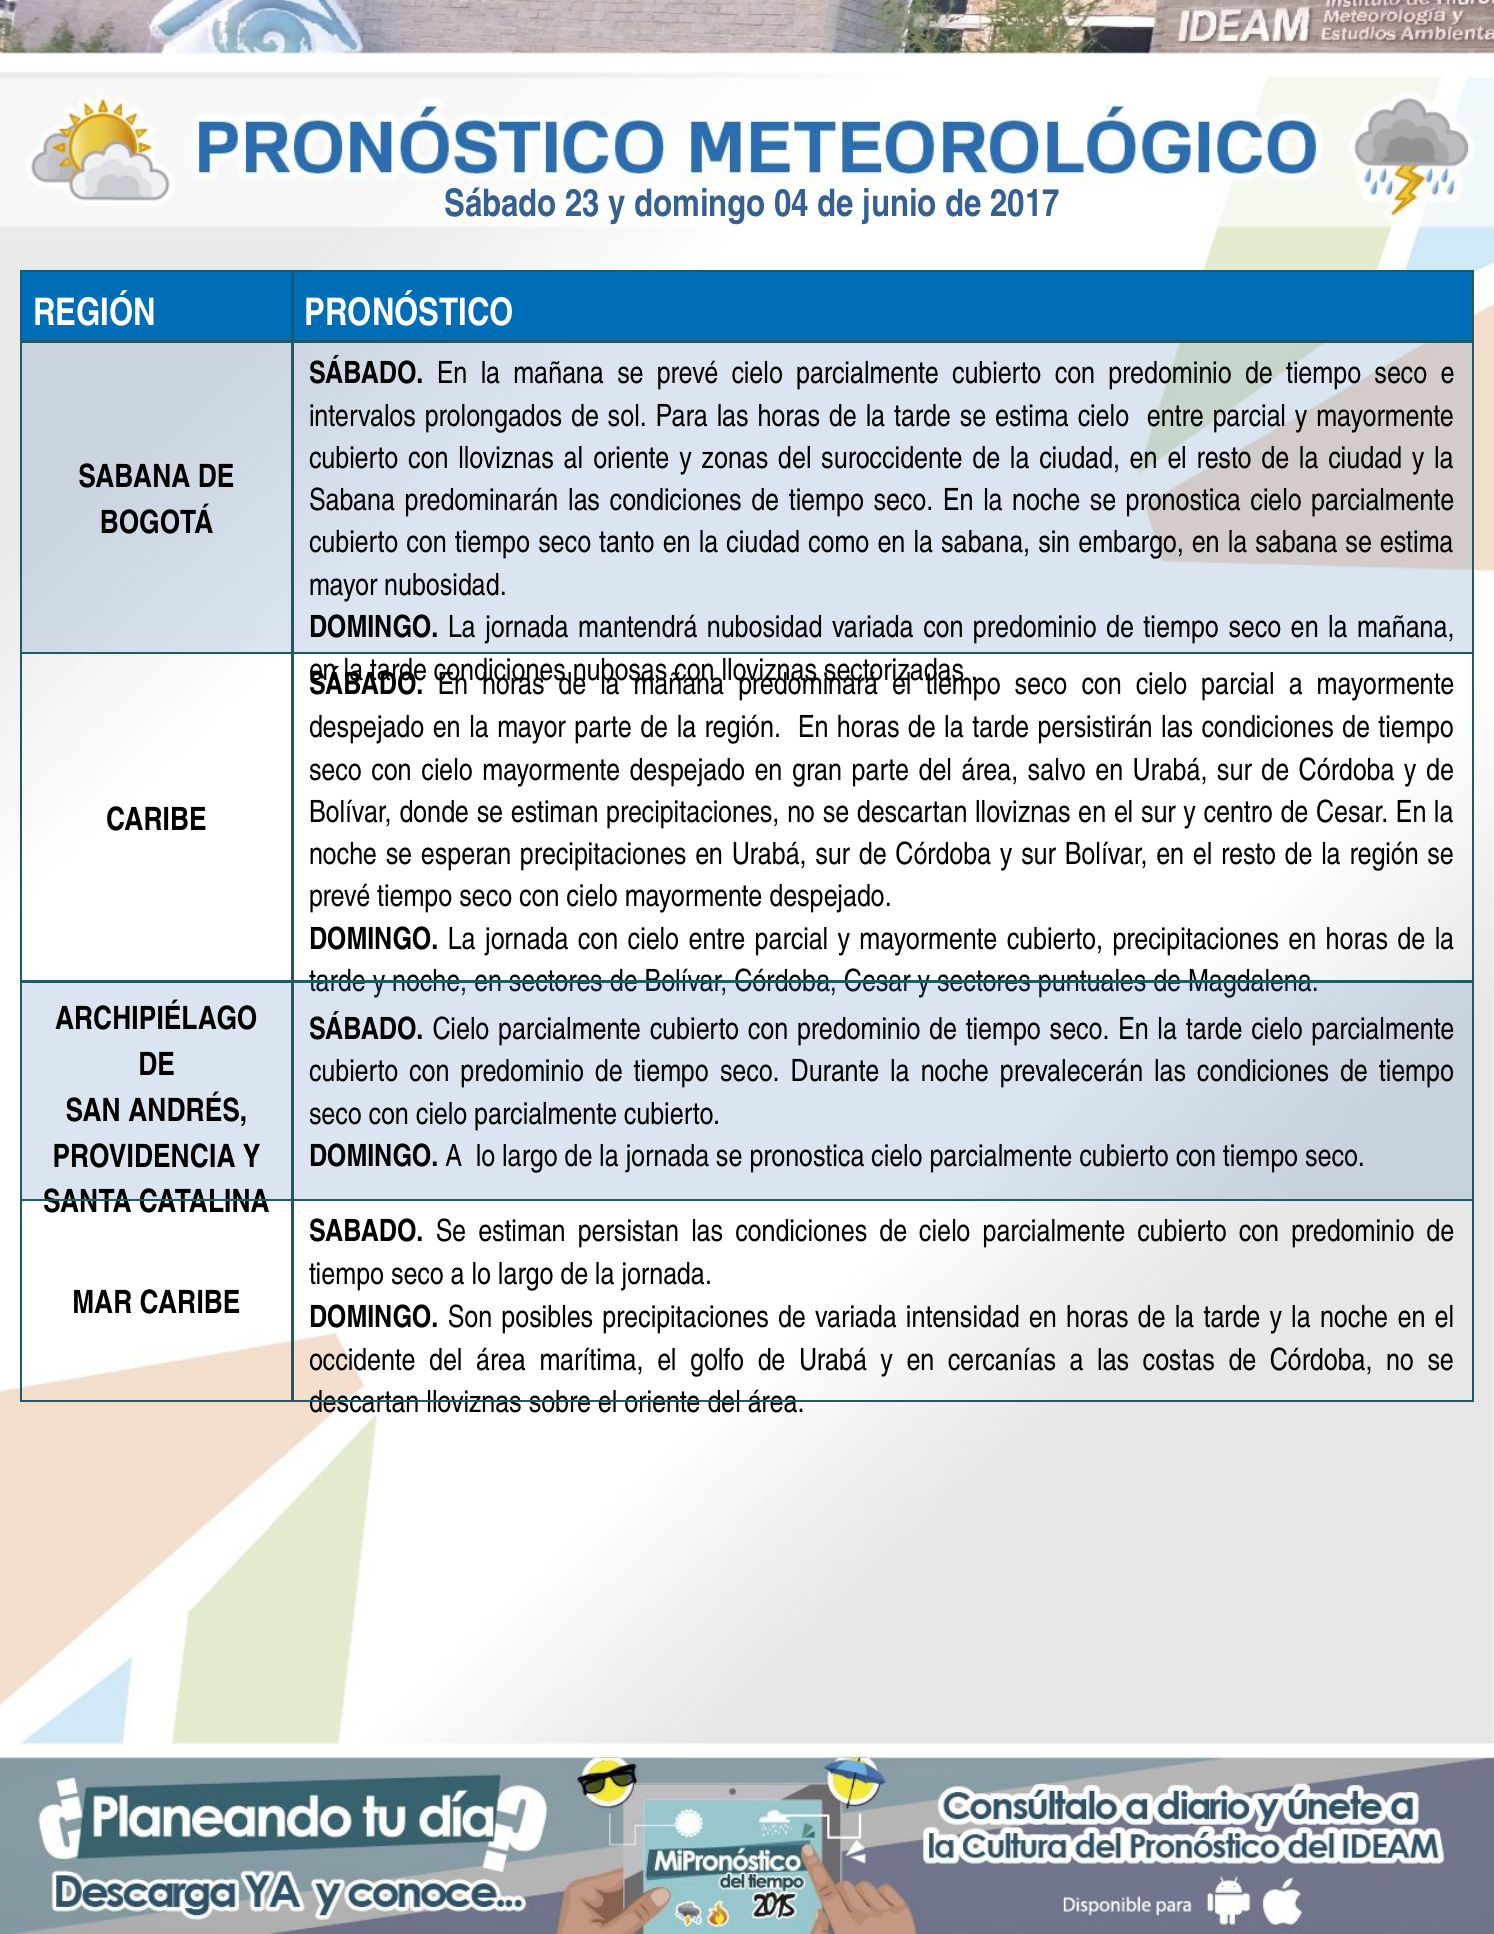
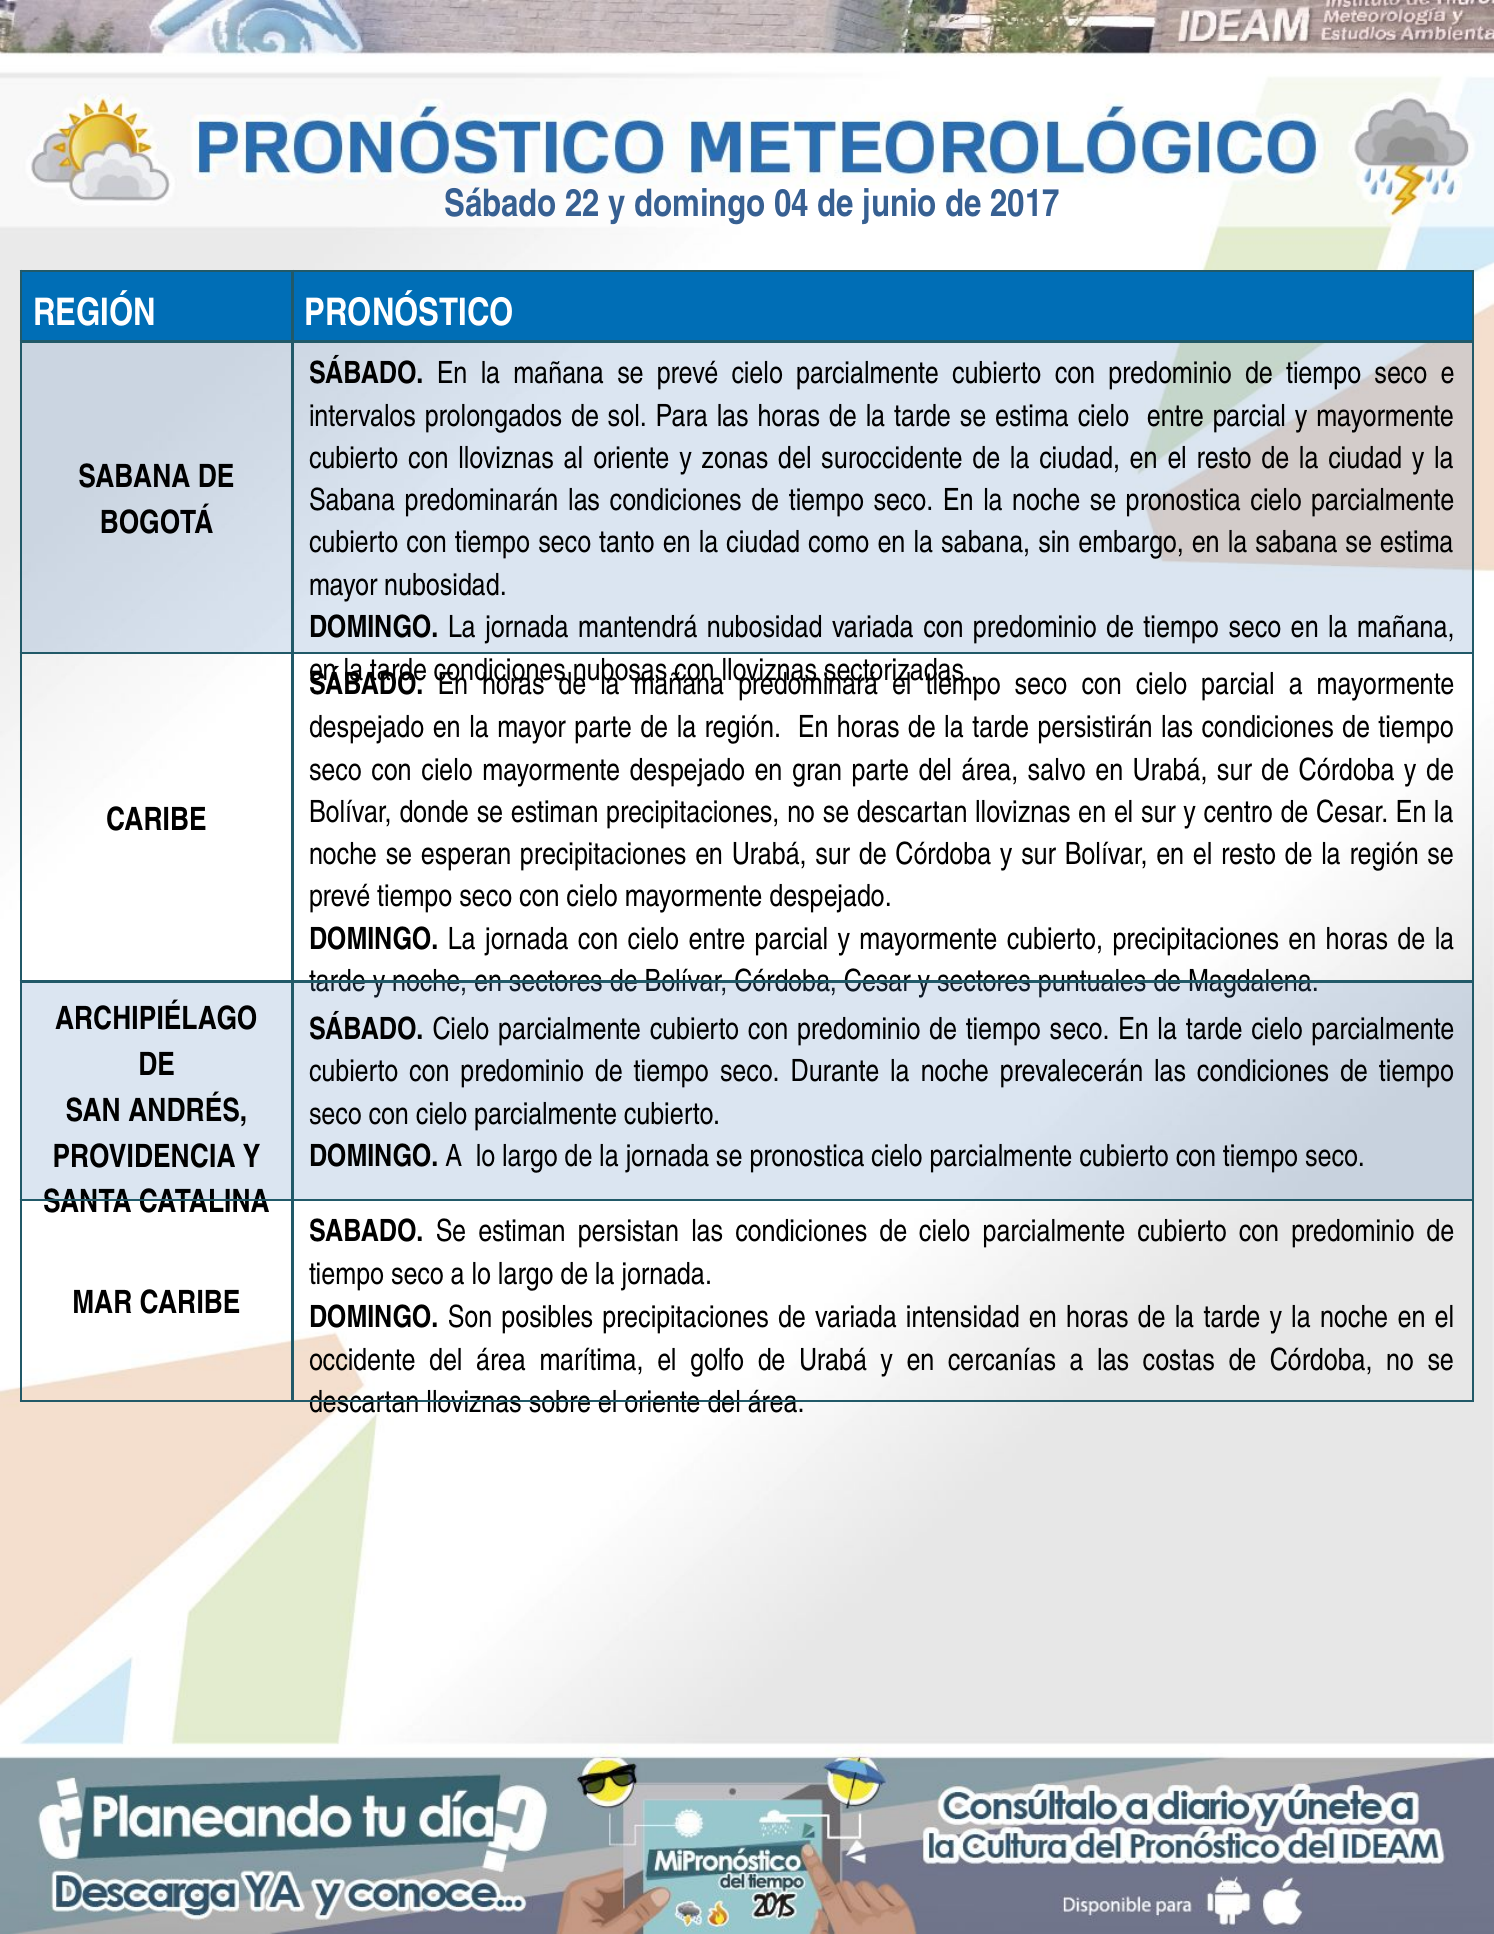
23: 23 -> 22
